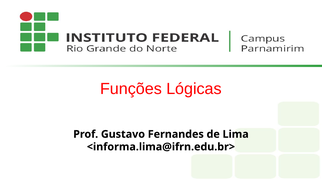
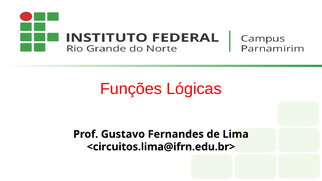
<informa.lima@ifrn.edu.br>: <informa.lima@ifrn.edu.br> -> <circuitos.lima@ifrn.edu.br>
